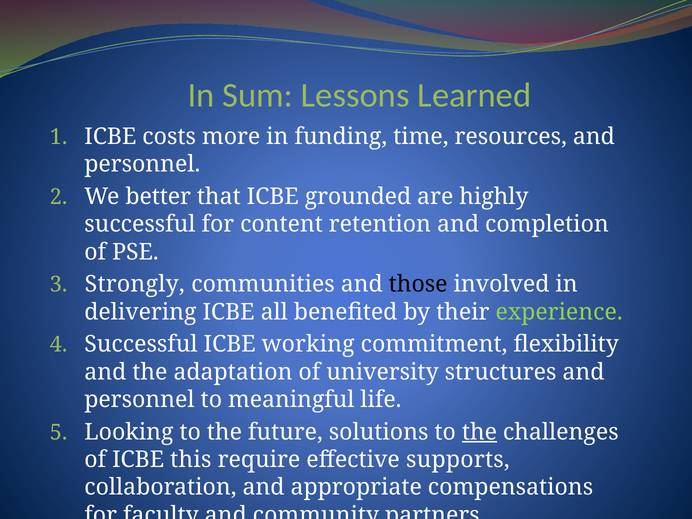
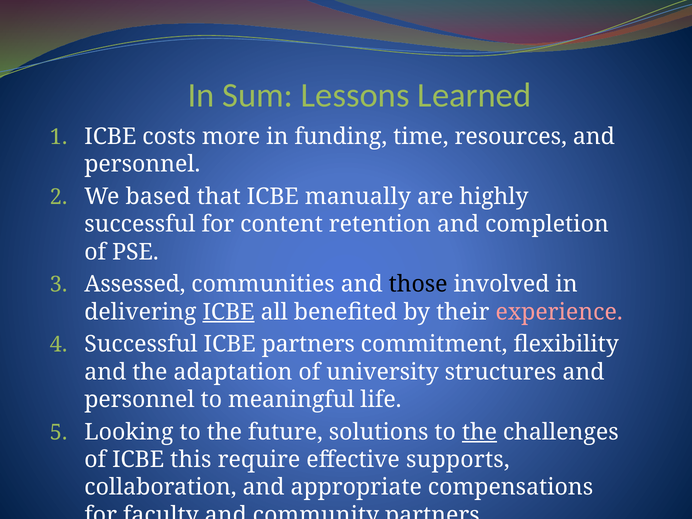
better: better -> based
grounded: grounded -> manually
Strongly: Strongly -> Assessed
ICBE at (229, 312) underline: none -> present
experience colour: light green -> pink
ICBE working: working -> partners
